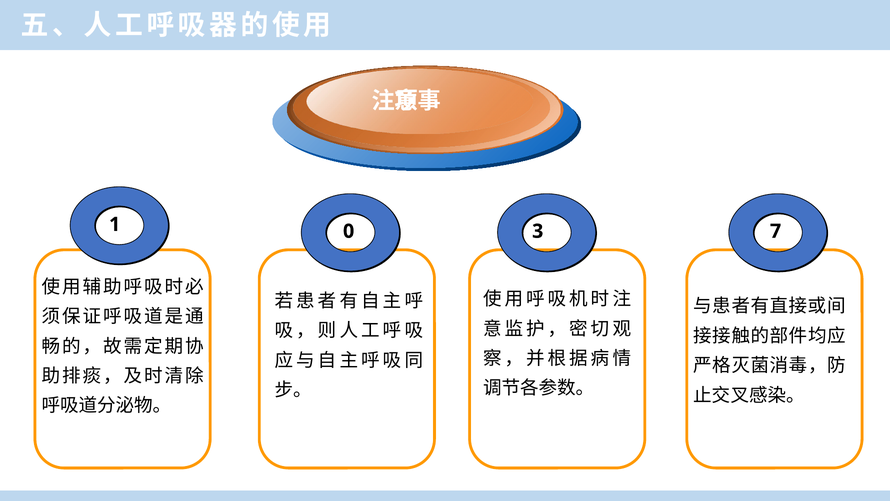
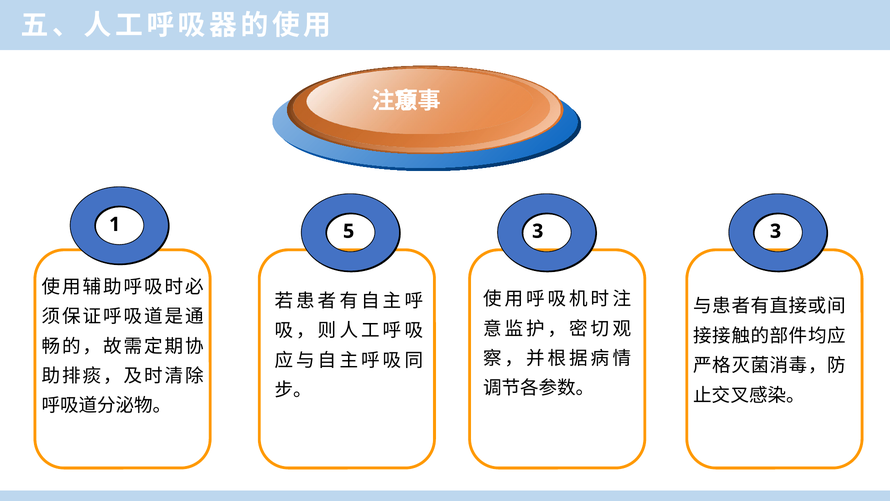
0: 0 -> 5
3 7: 7 -> 3
